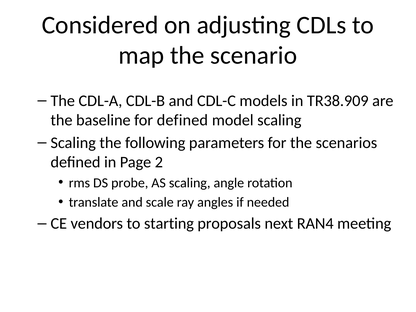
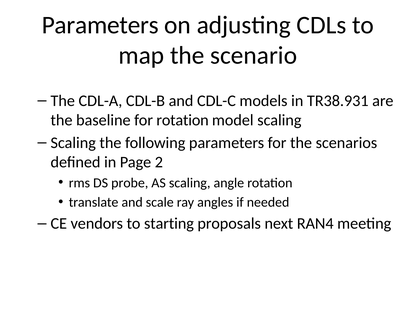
Considered at (100, 25): Considered -> Parameters
TR38.909: TR38.909 -> TR38.931
for defined: defined -> rotation
